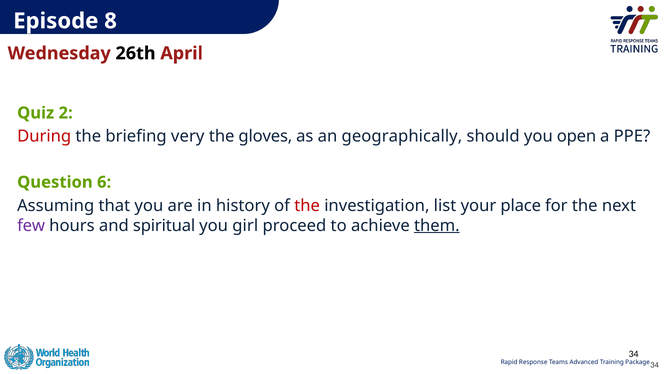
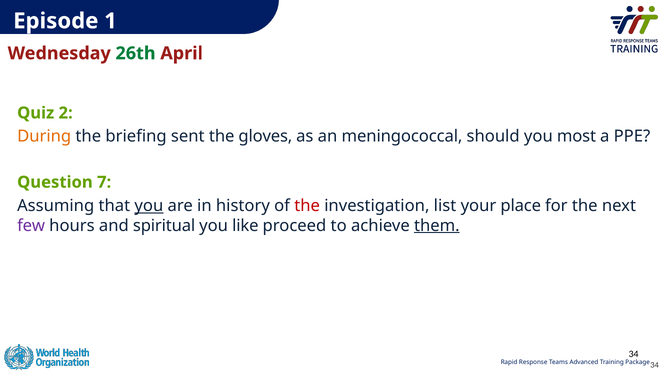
8: 8 -> 1
26th colour: black -> green
During colour: red -> orange
very: very -> sent
geographically: geographically -> meningococcal
open: open -> most
6: 6 -> 7
you at (149, 206) underline: none -> present
girl: girl -> like
